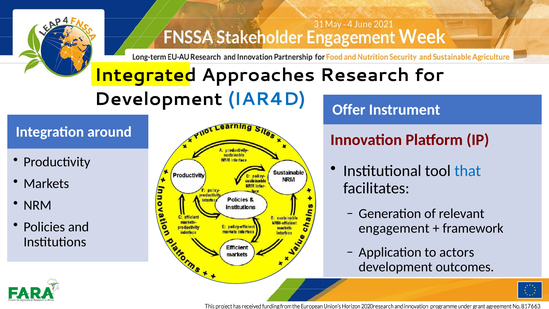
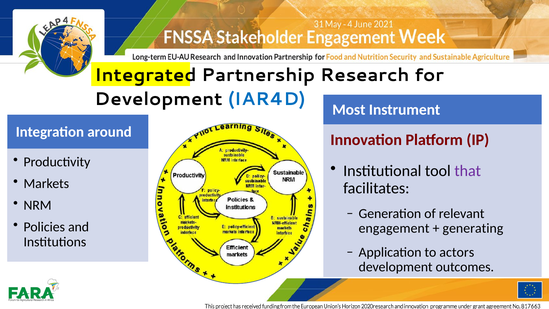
Approaches: Approaches -> Partnership
Offer: Offer -> Most
that colour: blue -> purple
framework: framework -> generating
